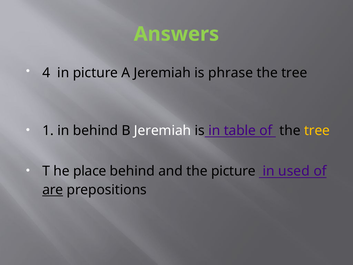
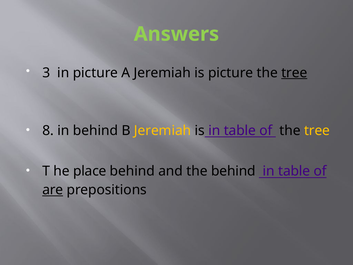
4: 4 -> 3
is phrase: phrase -> picture
tree at (294, 73) underline: none -> present
1: 1 -> 8
Jeremiah at (163, 130) colour: white -> yellow
the picture: picture -> behind
used at (294, 171): used -> table
